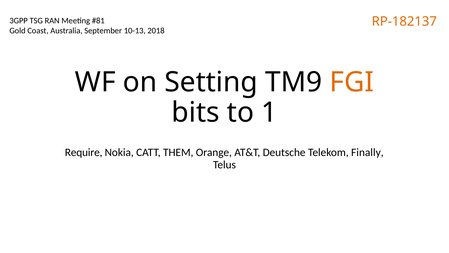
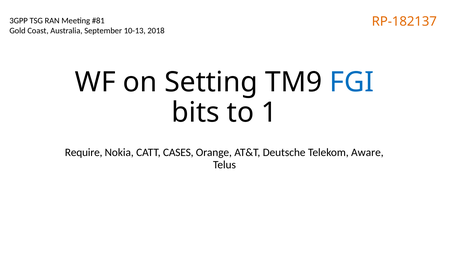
FGI colour: orange -> blue
THEM: THEM -> CASES
Finally: Finally -> Aware
